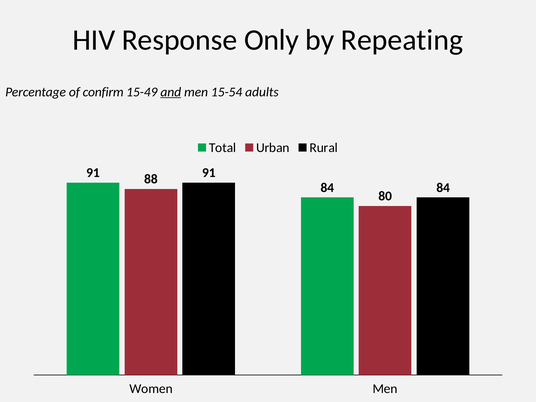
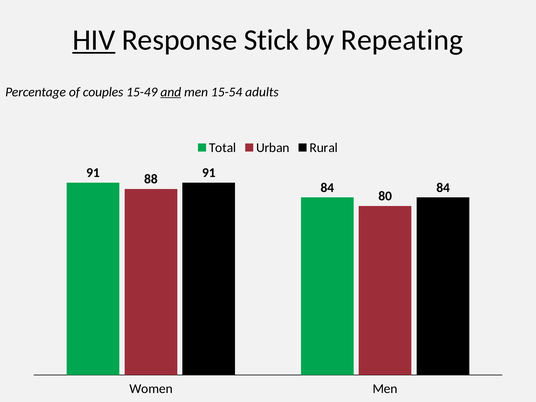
HIV underline: none -> present
Only: Only -> Stick
confirm: confirm -> couples
